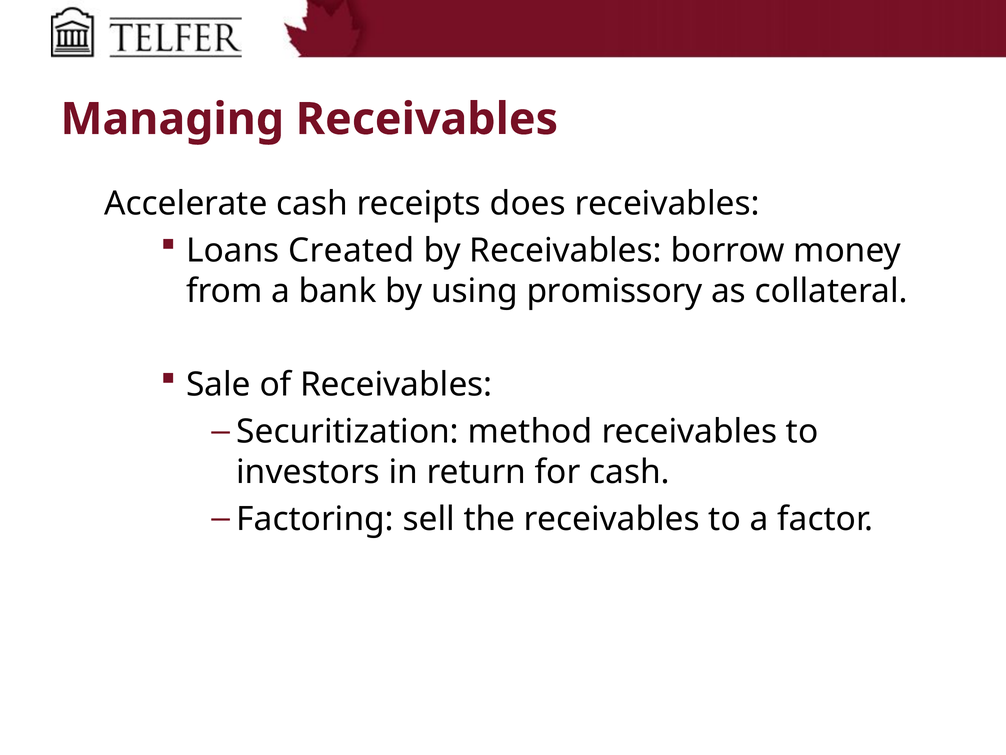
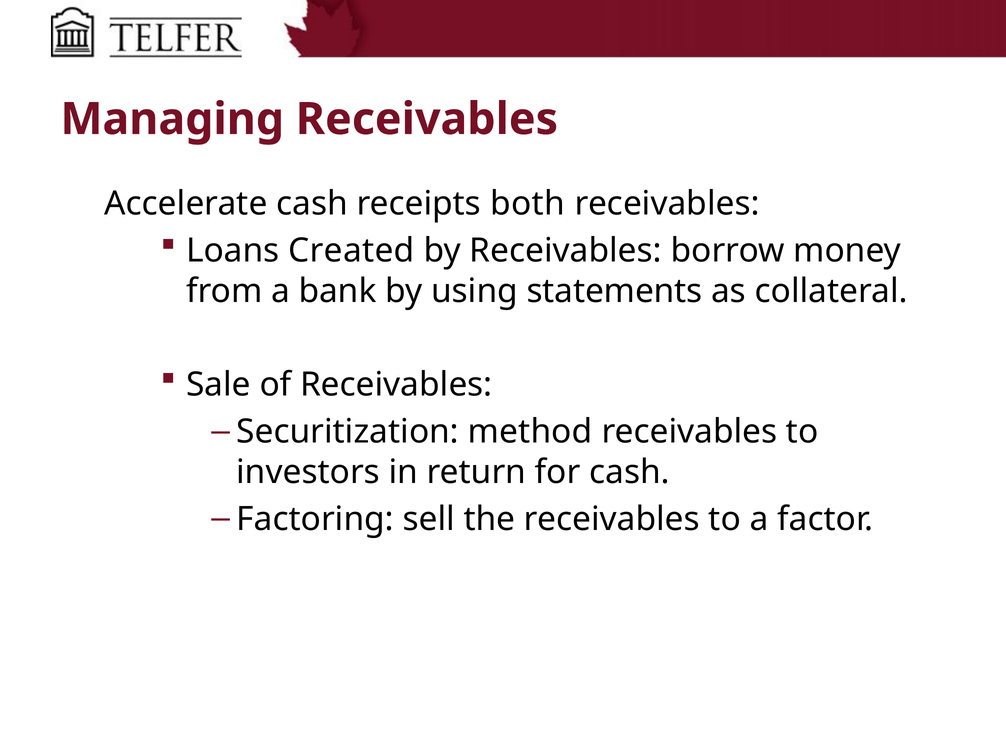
does: does -> both
promissory: promissory -> statements
